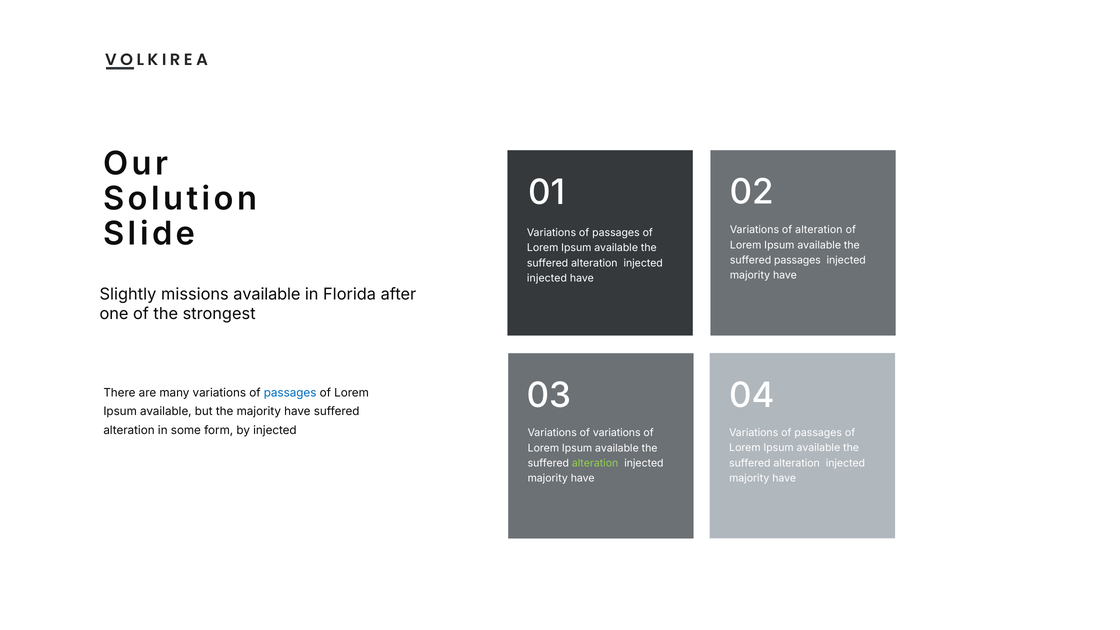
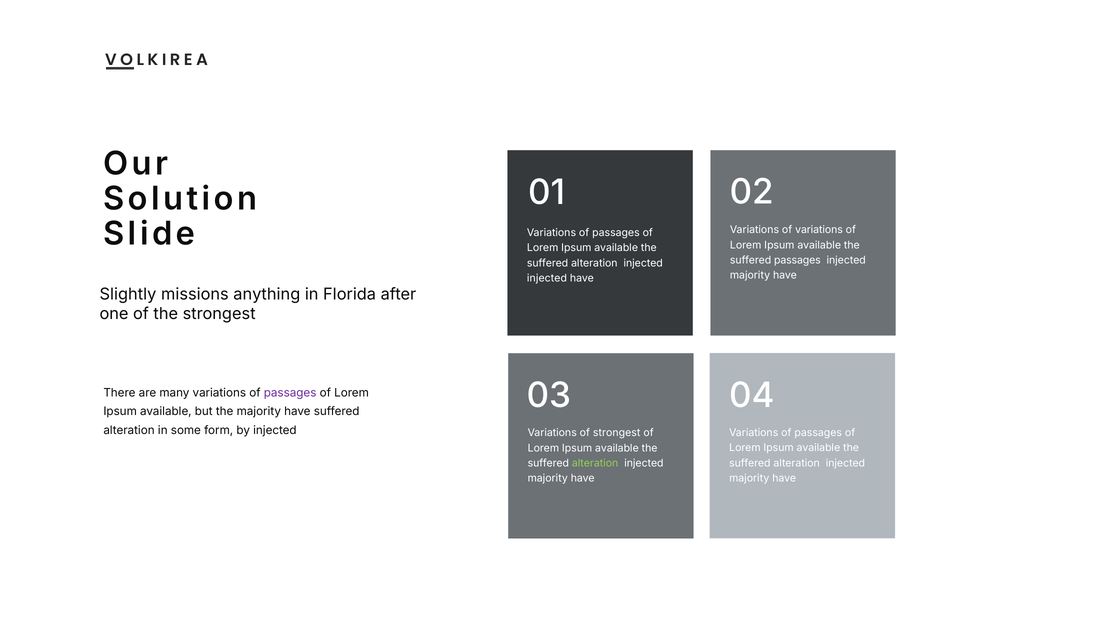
of alteration: alteration -> variations
missions available: available -> anything
passages at (290, 393) colour: blue -> purple
of variations: variations -> strongest
